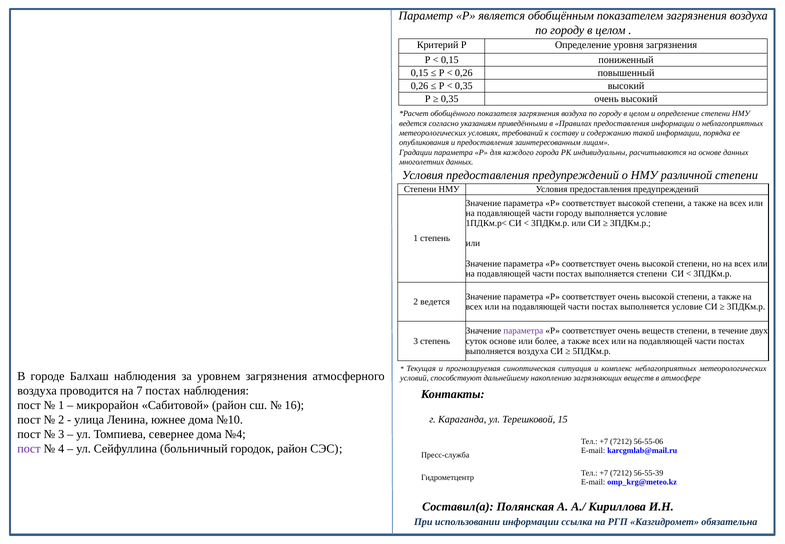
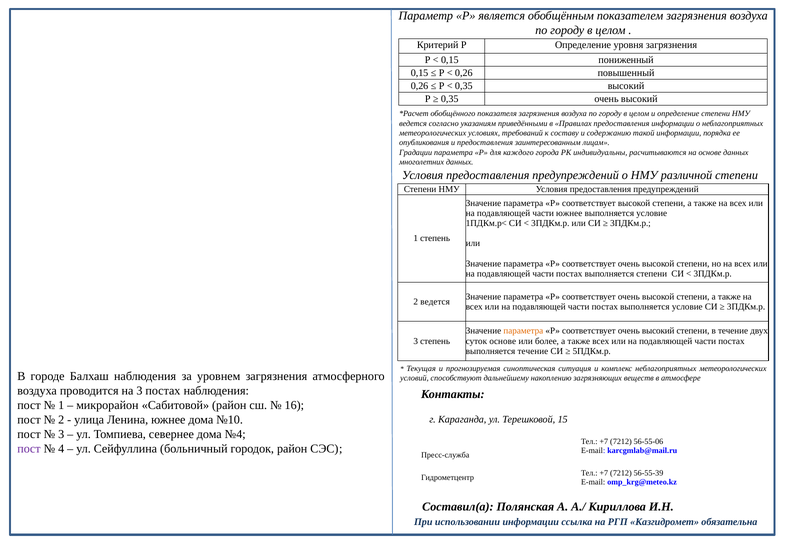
части городу: городу -> южнее
параметра at (523, 331) colour: purple -> orange
соответствует очень веществ: веществ -> высокий
выполняется воздуха: воздуха -> течение
на 7: 7 -> 3
